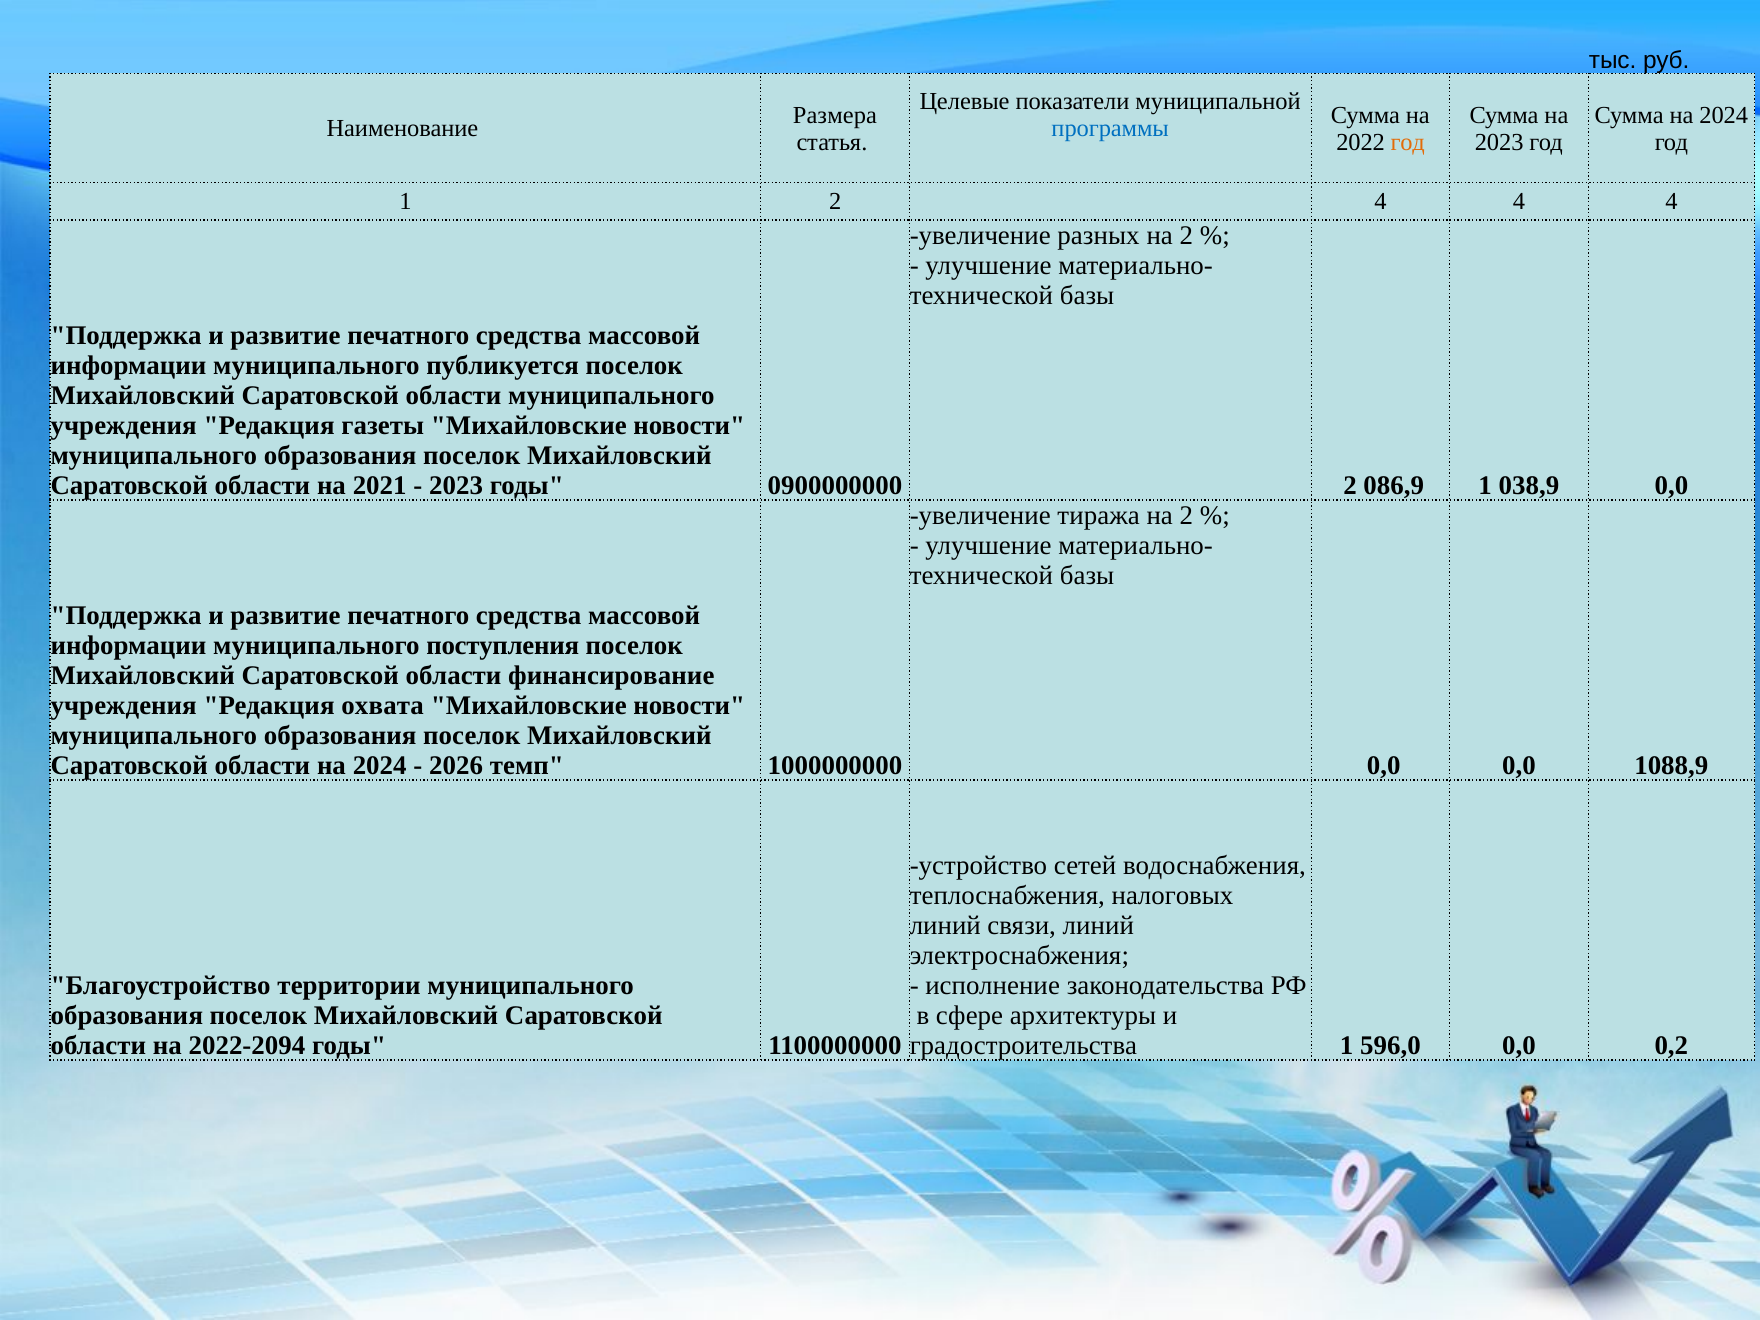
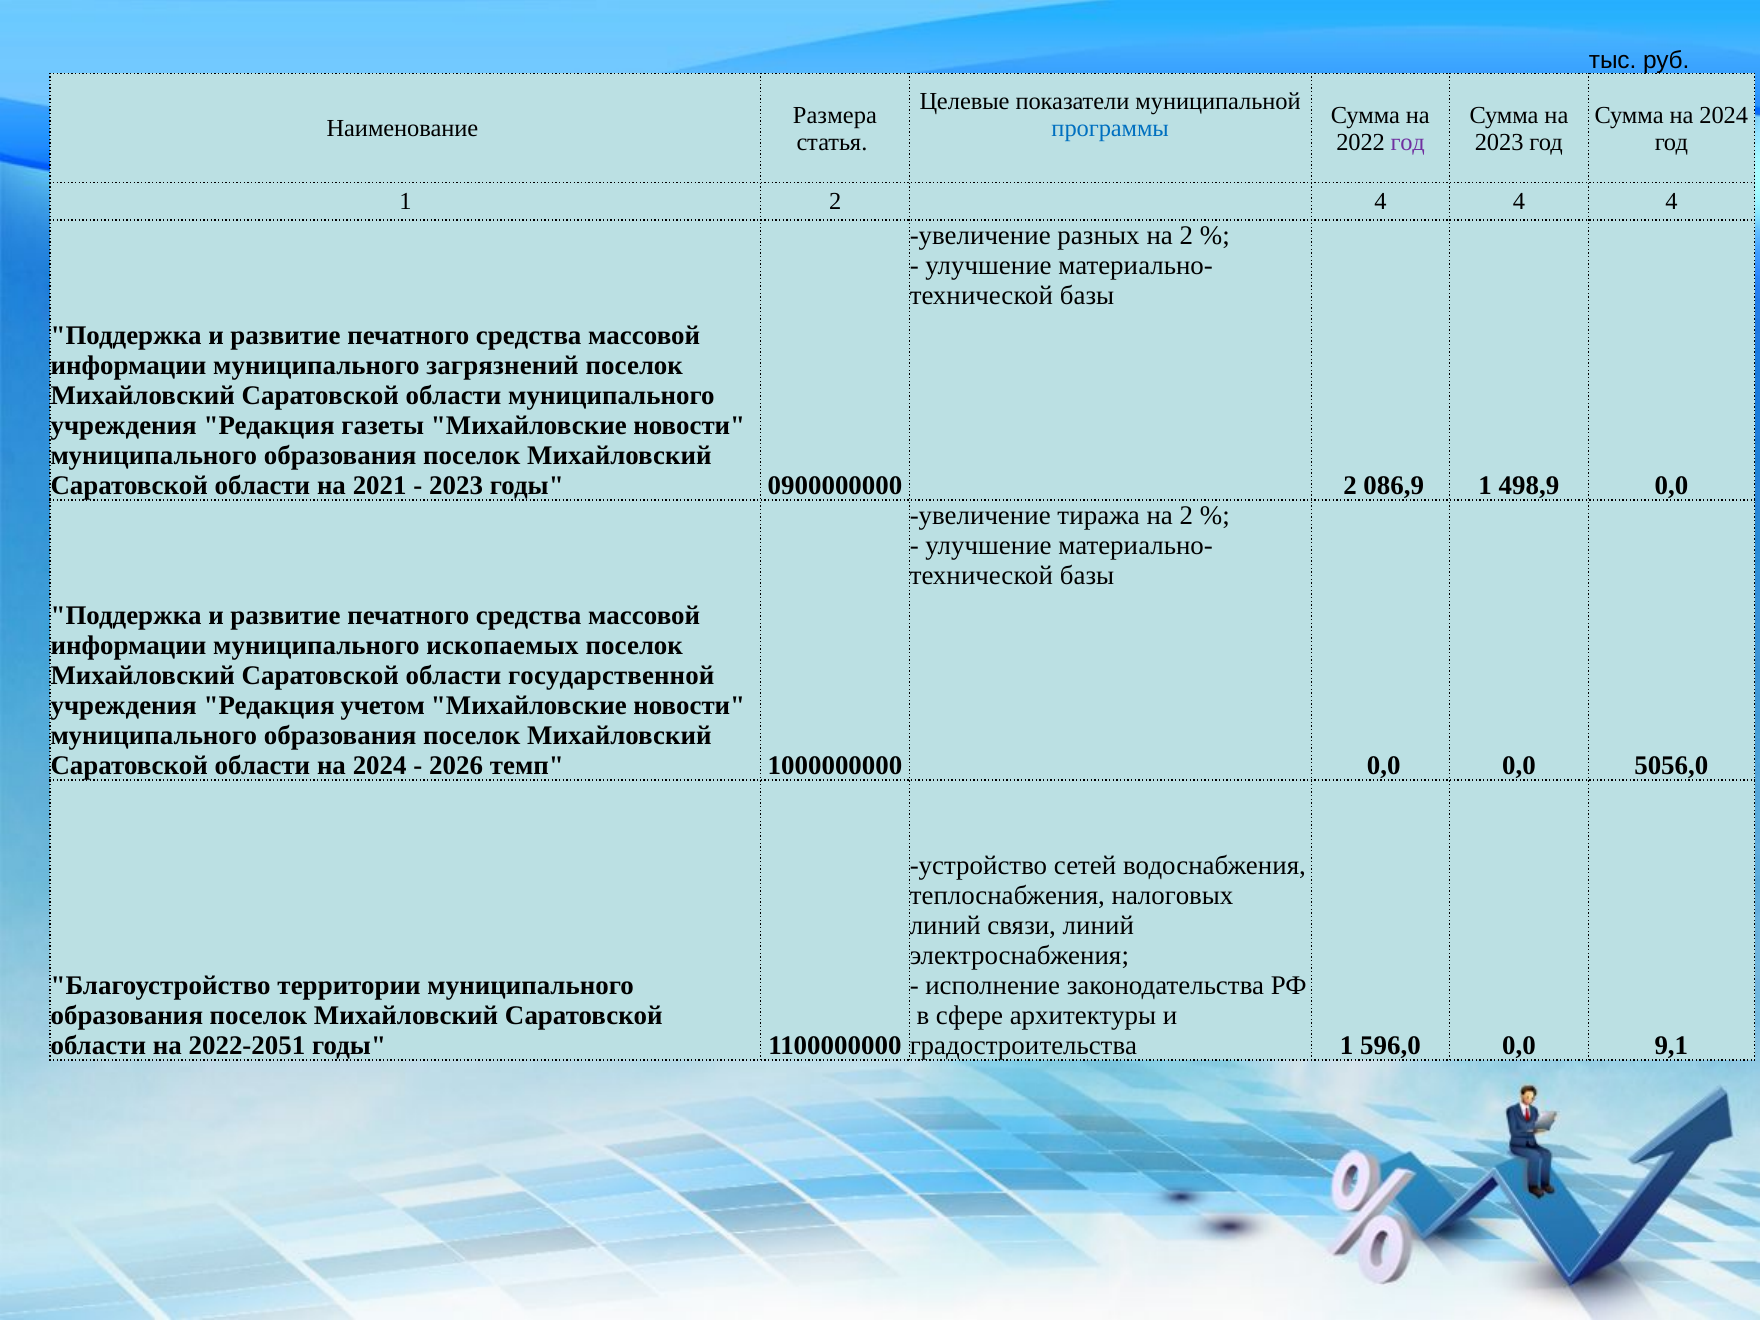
год at (1408, 142) colour: orange -> purple
публикуется: публикуется -> загрязнений
038,9: 038,9 -> 498,9
поступления: поступления -> ископаемых
финансирование: финансирование -> государственной
охвата: охвата -> учетом
1088,9: 1088,9 -> 5056,0
2022-2094: 2022-2094 -> 2022-2051
0,2: 0,2 -> 9,1
